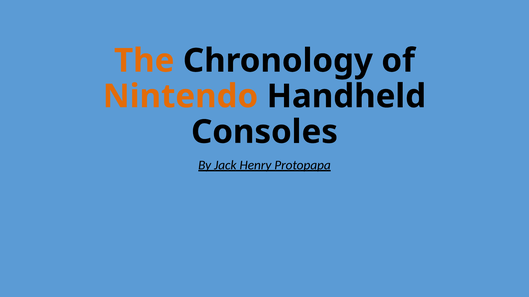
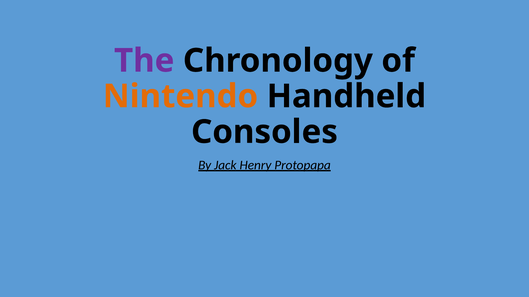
The colour: orange -> purple
